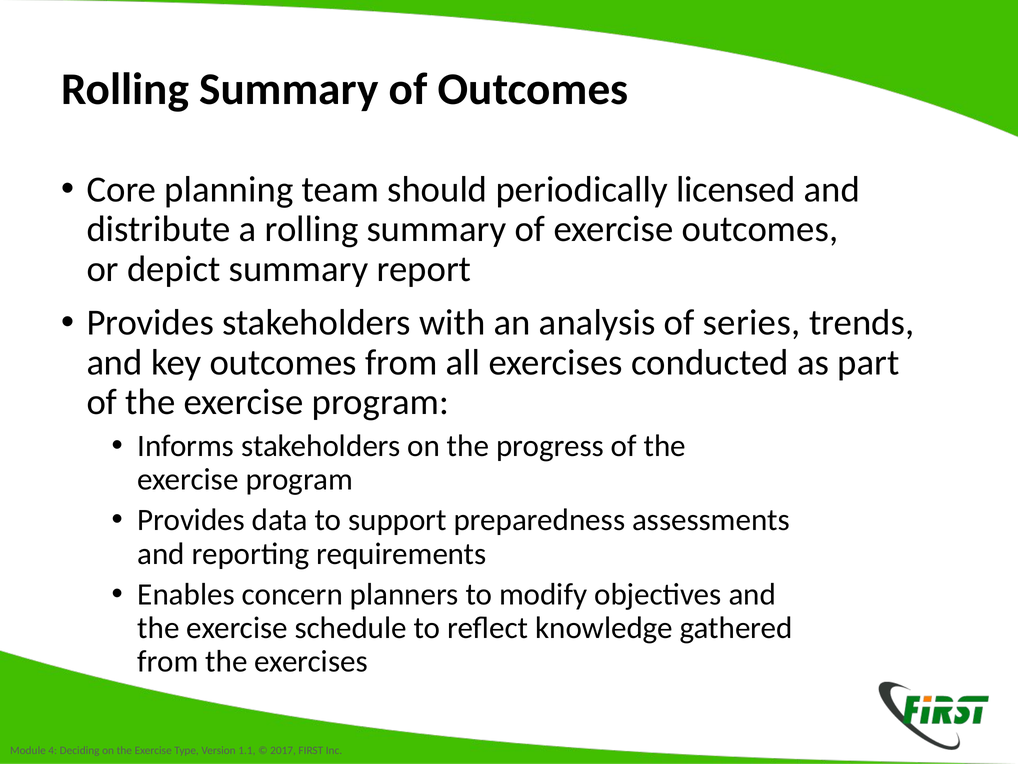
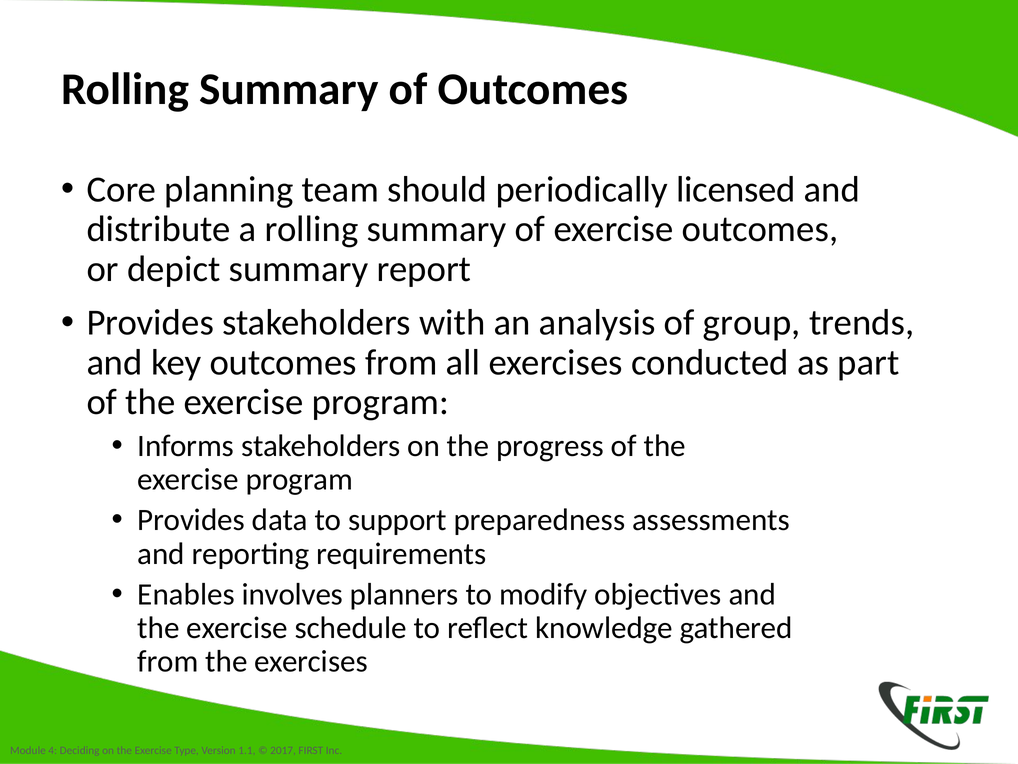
series: series -> group
concern: concern -> involves
